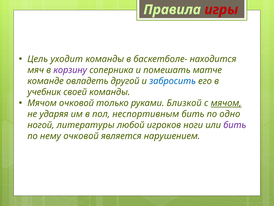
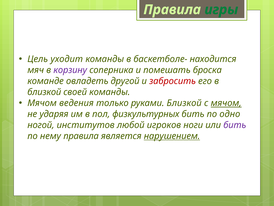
игры colour: red -> green
матче: матче -> броска
забросить colour: blue -> red
учебник at (44, 92): учебник -> близкой
Мячом очковой: очковой -> ведения
неспортивным: неспортивным -> физкультурных
литературы: литературы -> институтов
нему очковой: очковой -> правила
нарушением underline: none -> present
